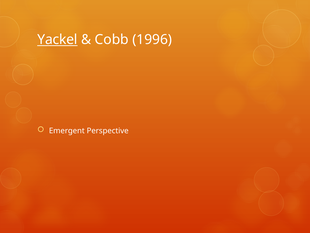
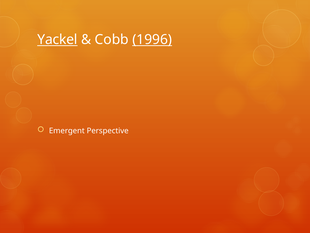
1996 underline: none -> present
